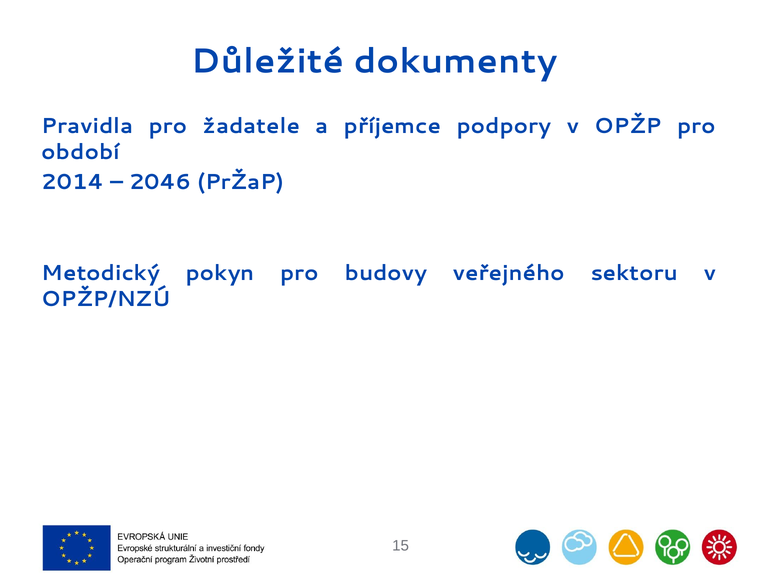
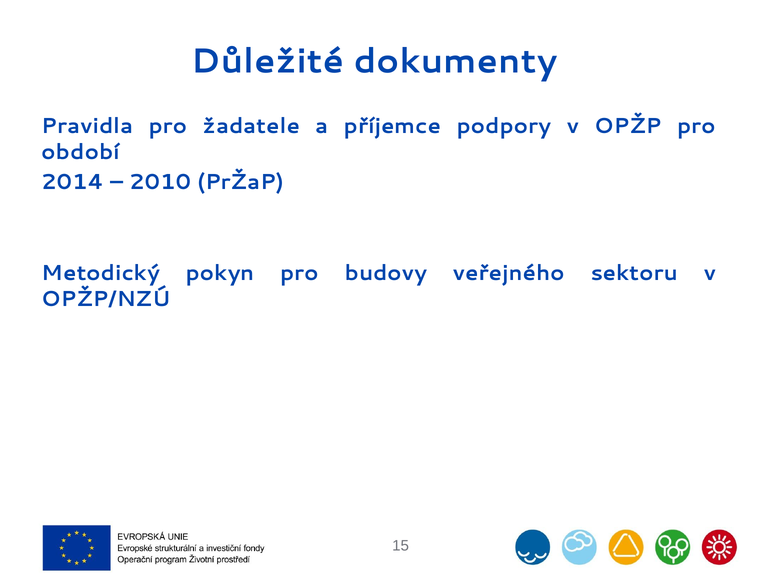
2046: 2046 -> 2010
